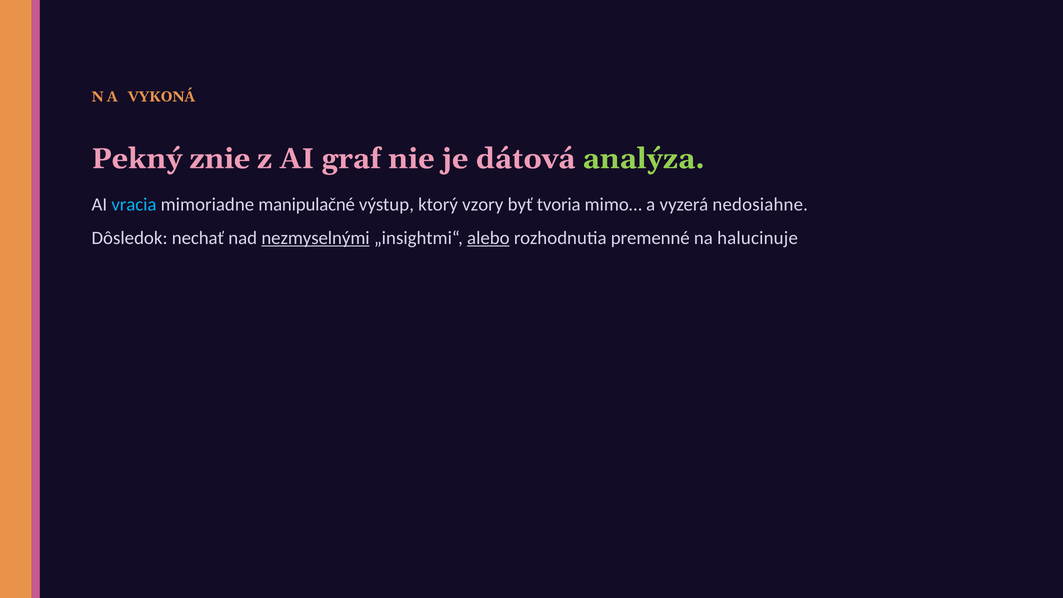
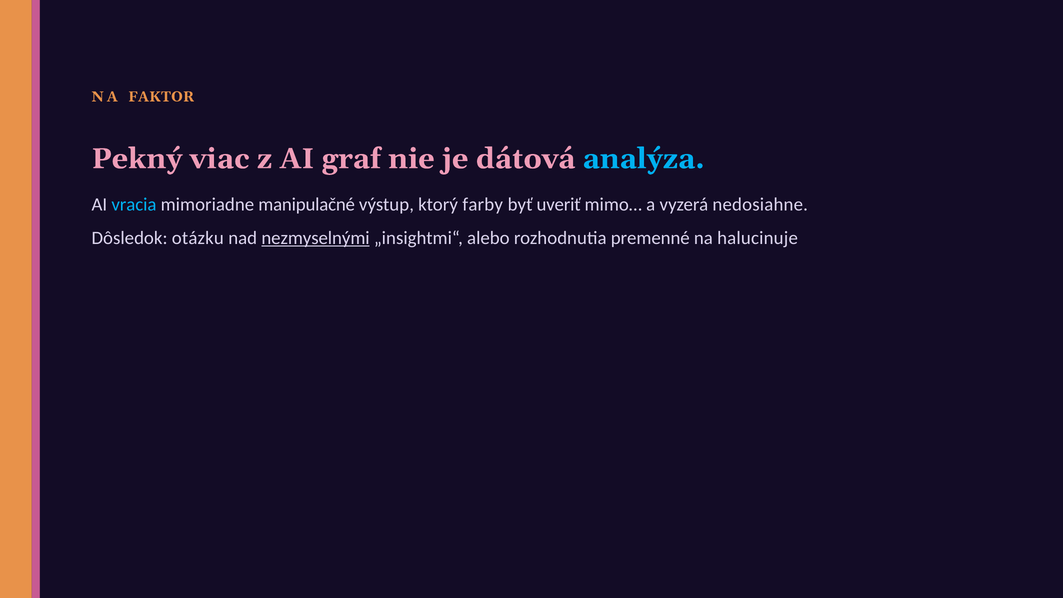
VYKONÁ: VYKONÁ -> FAKTOR
znie: znie -> viac
analýza colour: light green -> light blue
vzory: vzory -> farby
tvoria: tvoria -> uveriť
nechať: nechať -> otázku
alebo underline: present -> none
